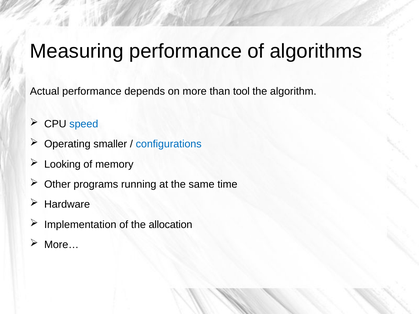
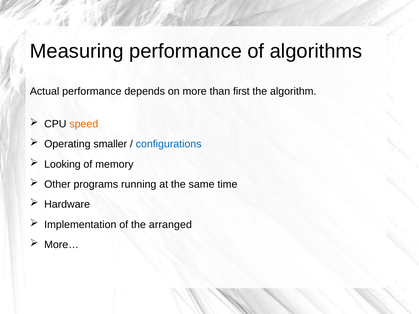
tool: tool -> first
speed colour: blue -> orange
allocation: allocation -> arranged
